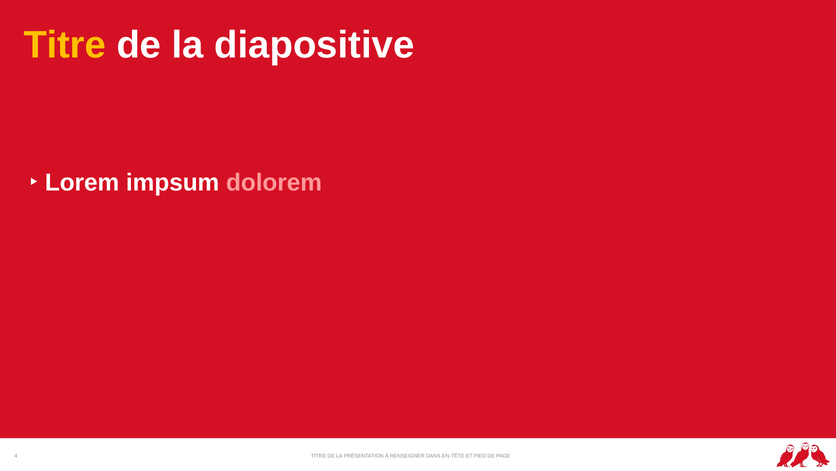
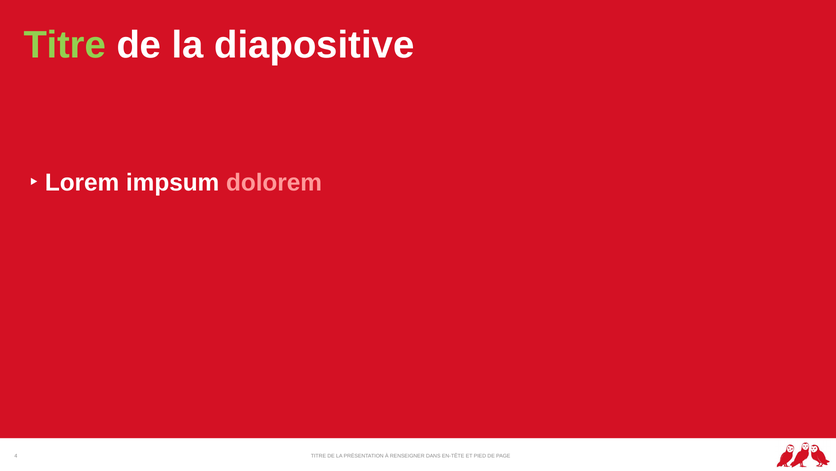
Titre at (65, 45) colour: yellow -> light green
